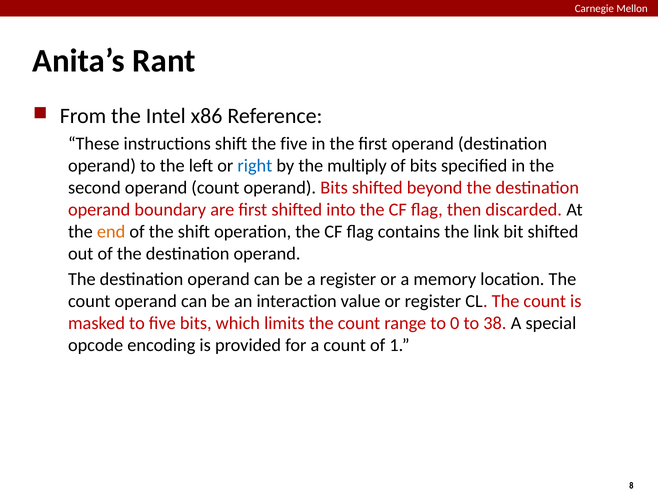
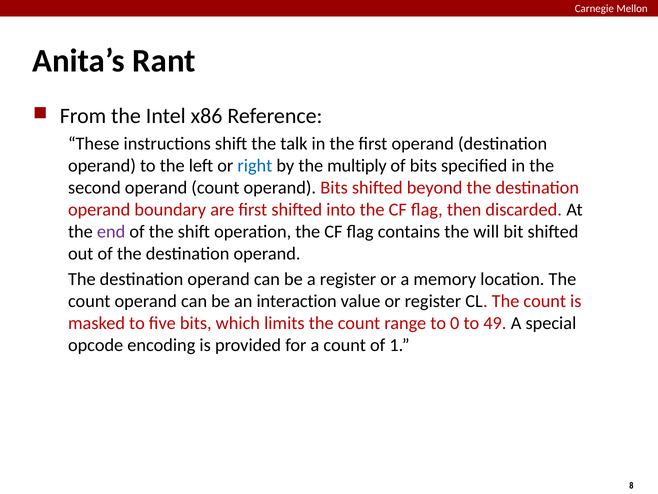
the five: five -> talk
end colour: orange -> purple
link: link -> will
38: 38 -> 49
